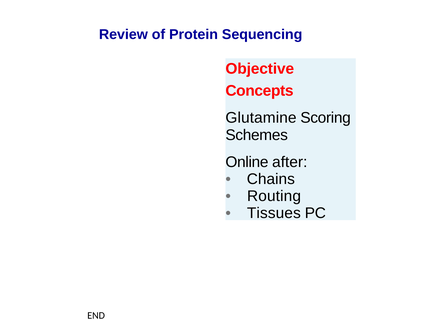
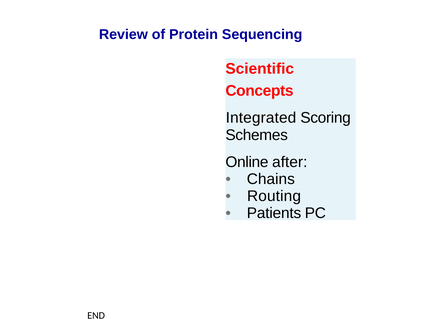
Objective: Objective -> Scientific
Glutamine: Glutamine -> Integrated
Tissues: Tissues -> Patients
